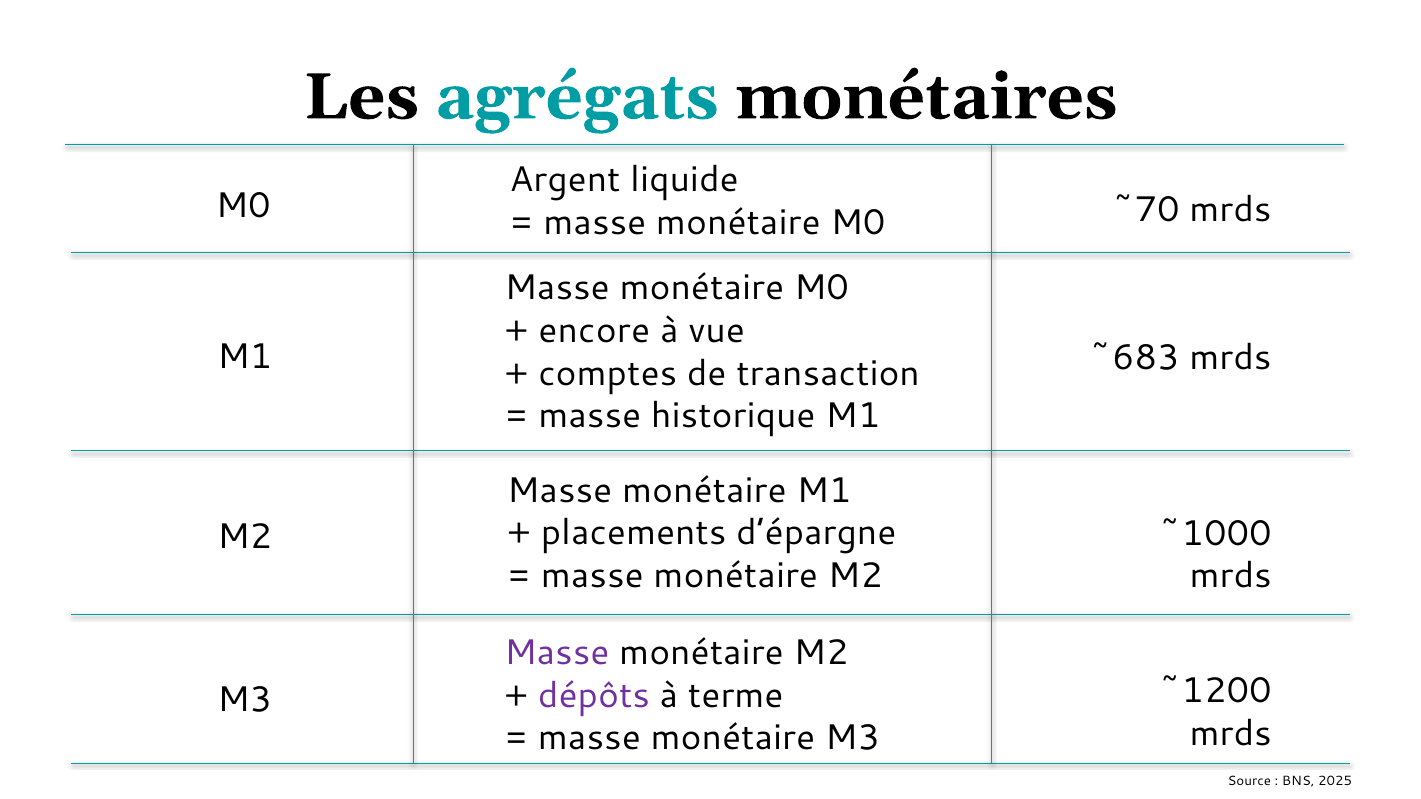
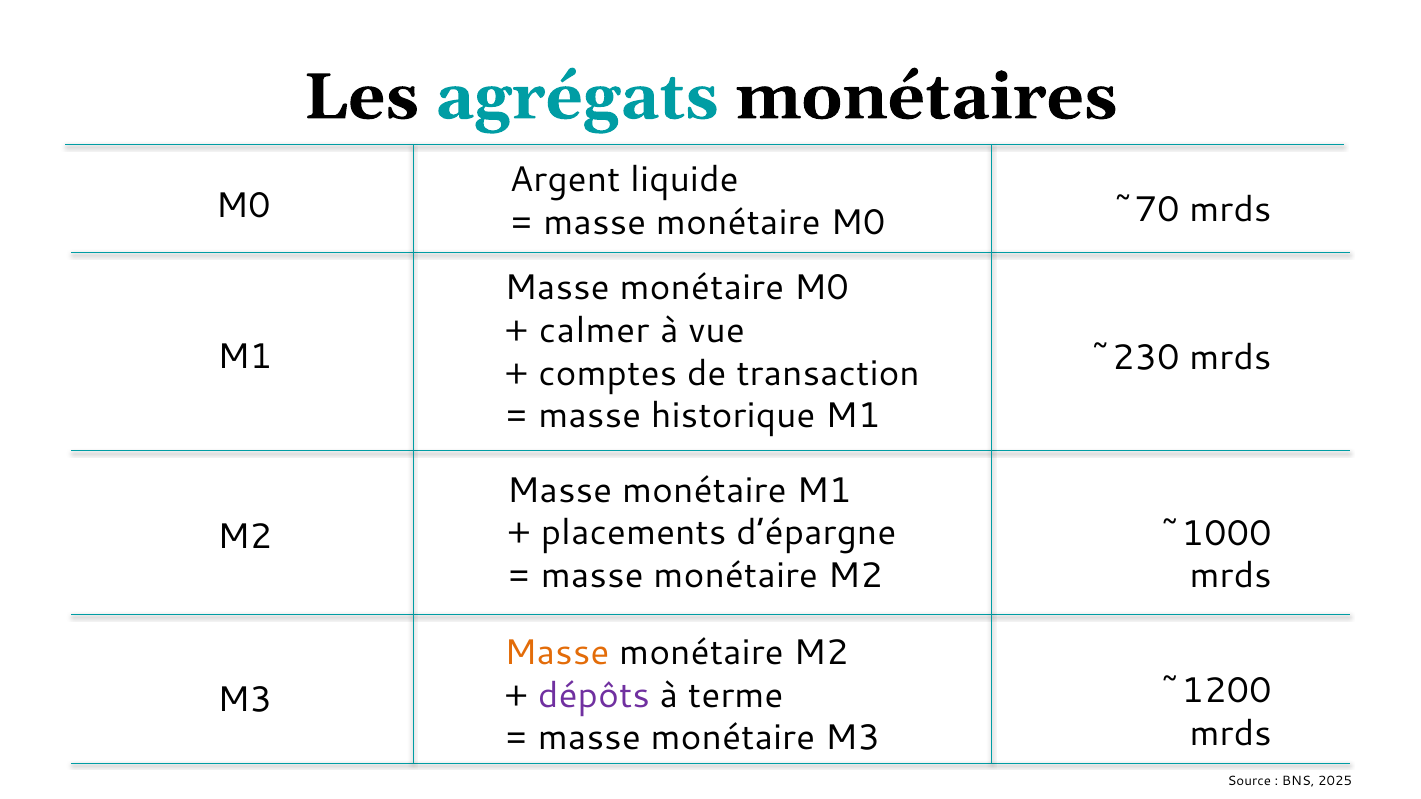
encore: encore -> calmer
~683: ~683 -> ~230
Masse at (557, 653) colour: purple -> orange
